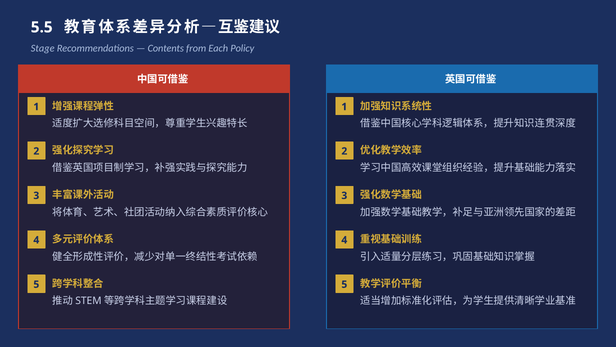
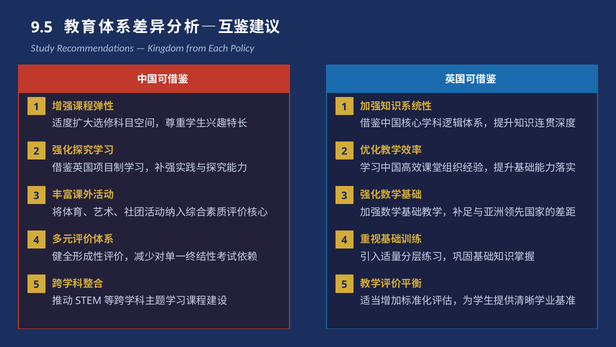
5.5: 5.5 -> 9.5
Stage: Stage -> Study
Contents: Contents -> Kingdom
